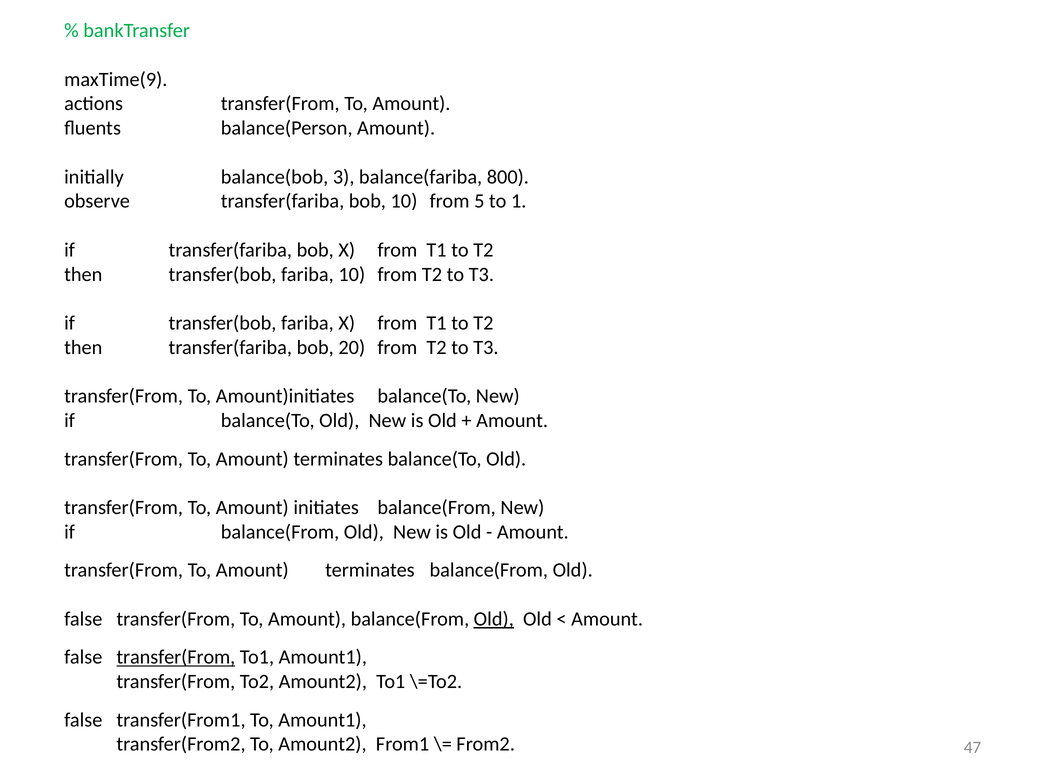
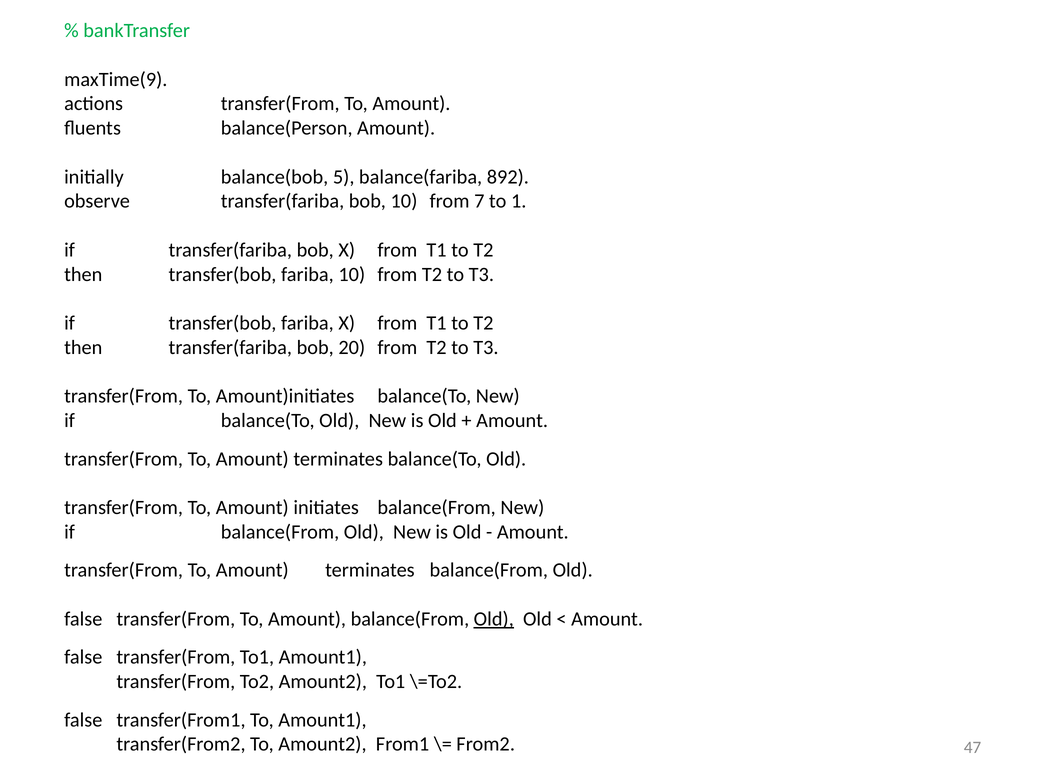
3: 3 -> 5
800: 800 -> 892
5: 5 -> 7
transfer(From at (176, 657) underline: present -> none
